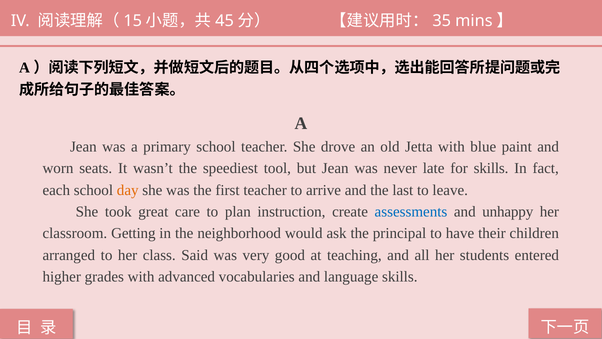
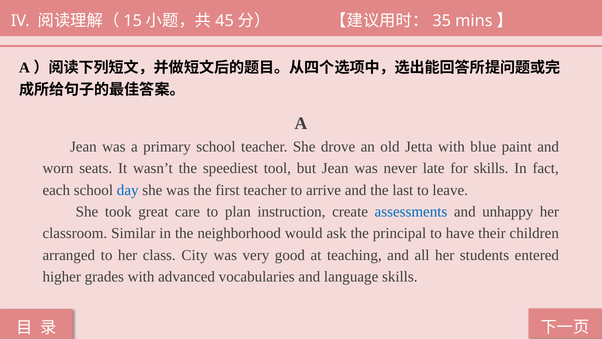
day colour: orange -> blue
Getting: Getting -> Similar
Said: Said -> City
